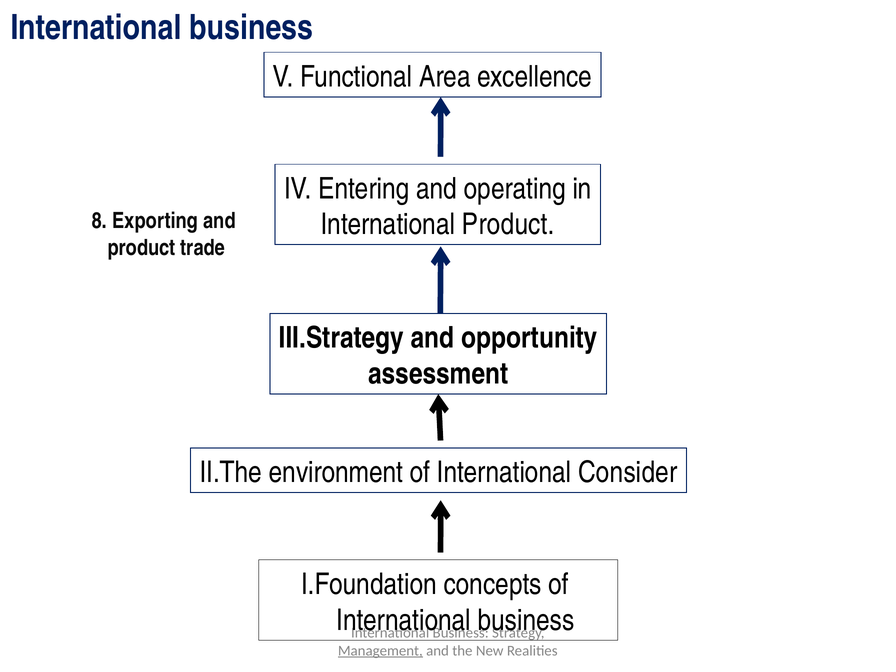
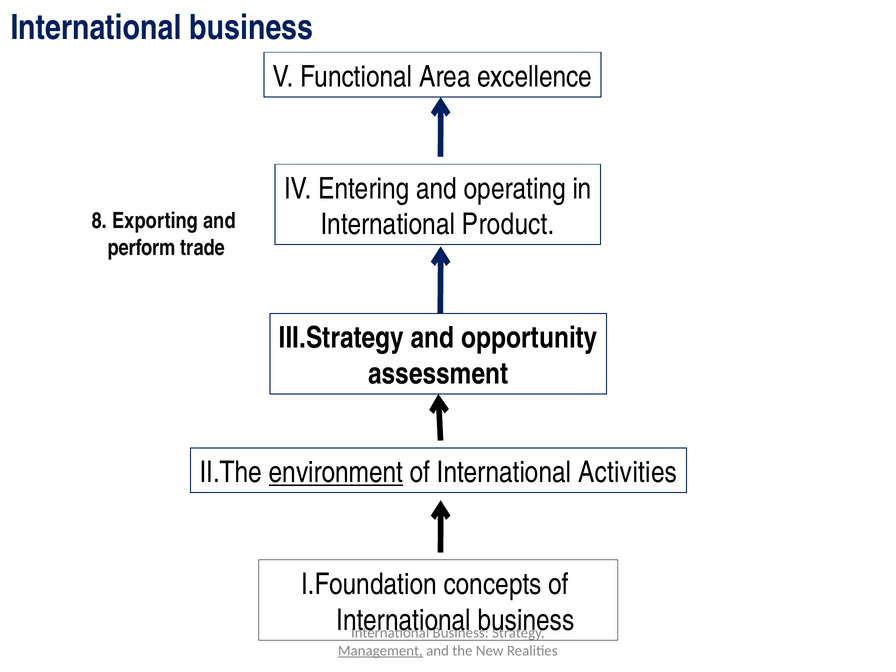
product at (142, 248): product -> perform
environment underline: none -> present
Consider: Consider -> Activities
